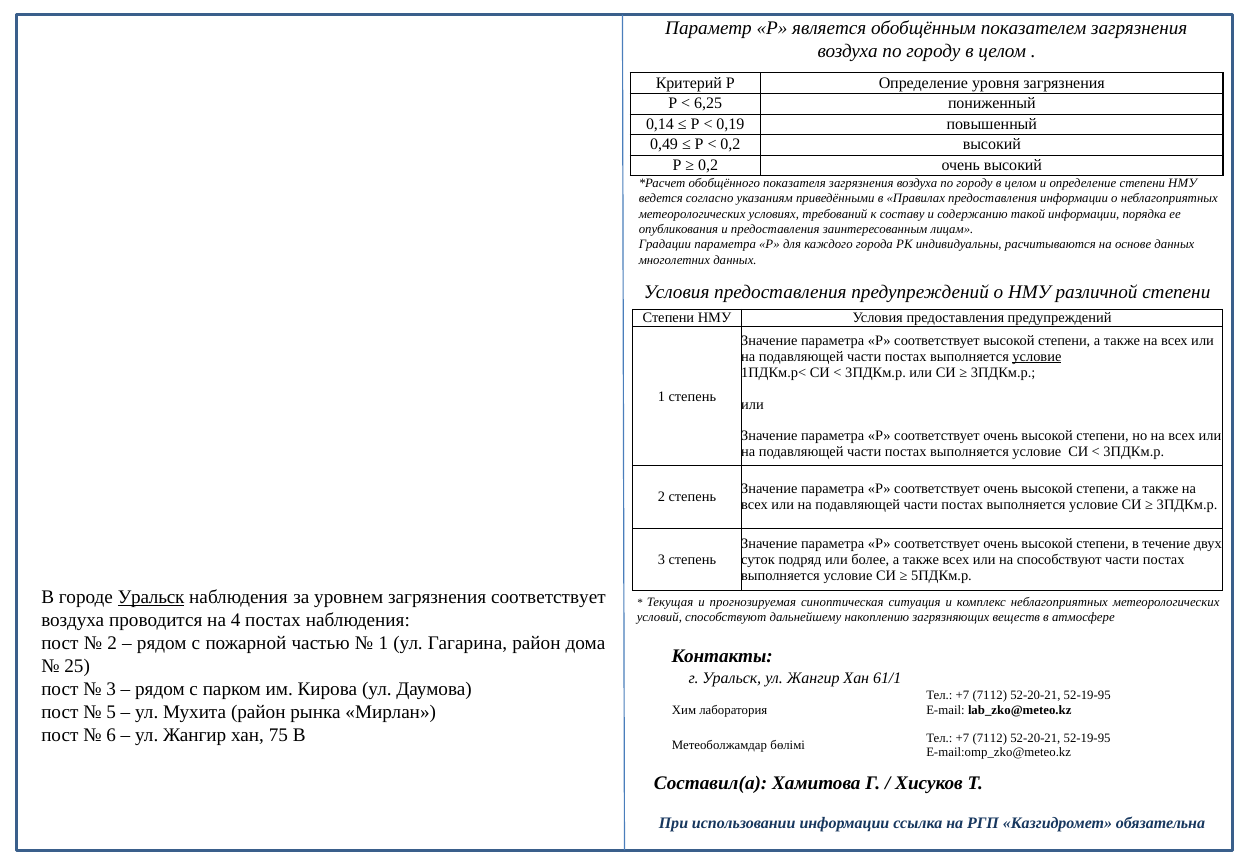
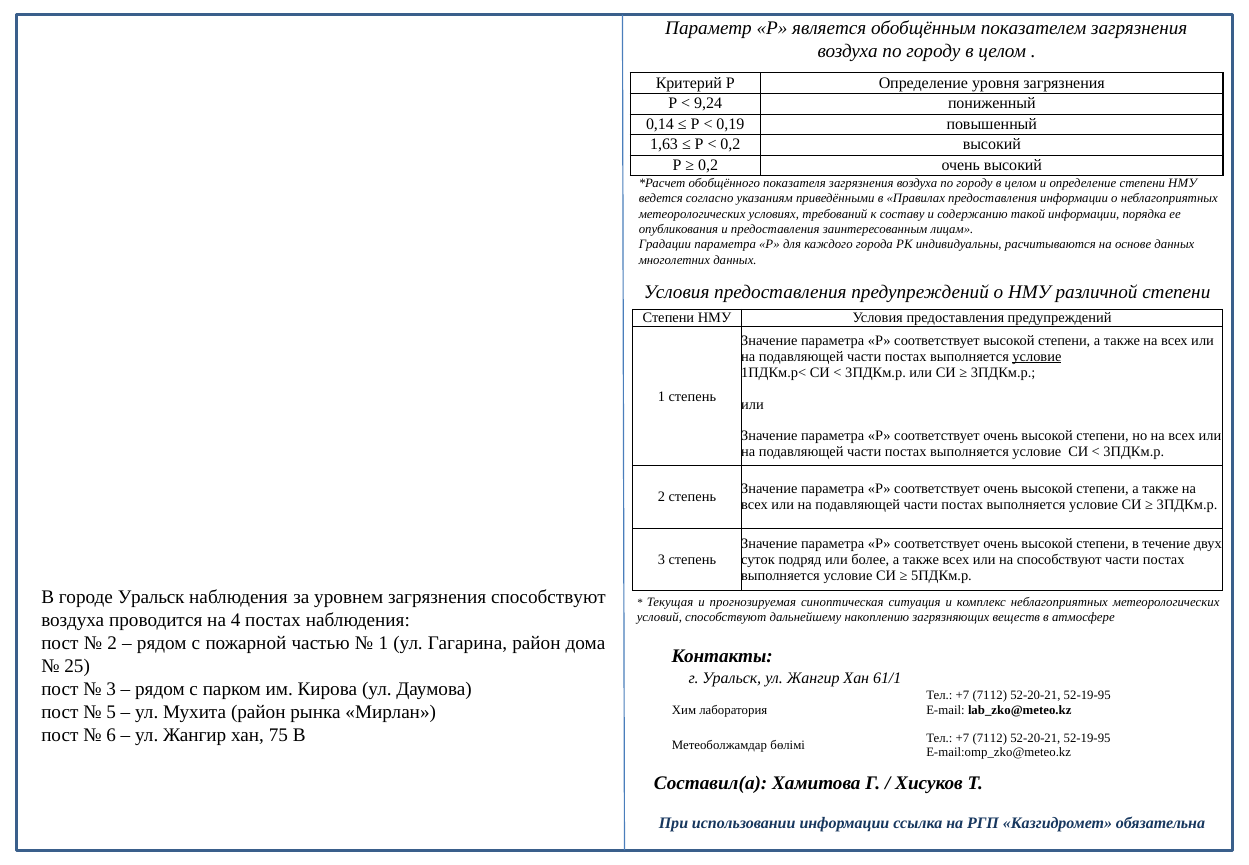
6,25: 6,25 -> 9,24
0,49: 0,49 -> 1,63
Уральск at (151, 597) underline: present -> none
загрязнения соответствует: соответствует -> способствуют
